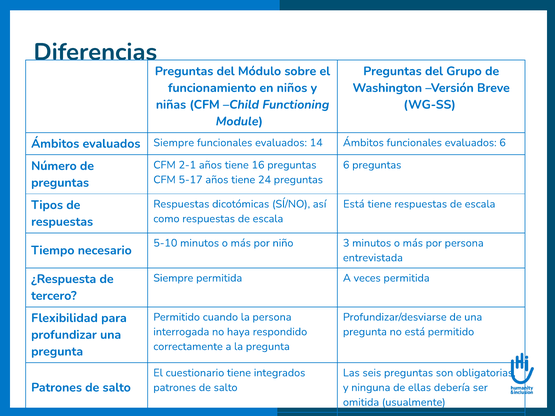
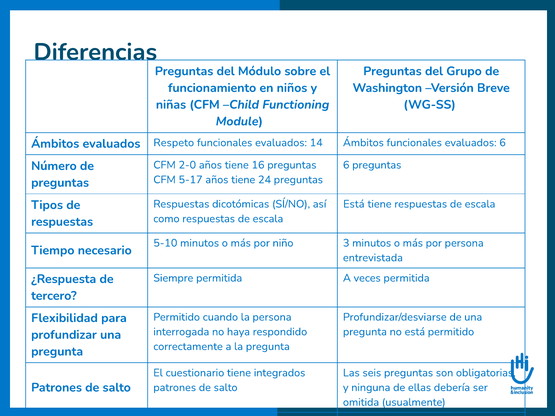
evaluados Siempre: Siempre -> Respeto
2-1: 2-1 -> 2-0
